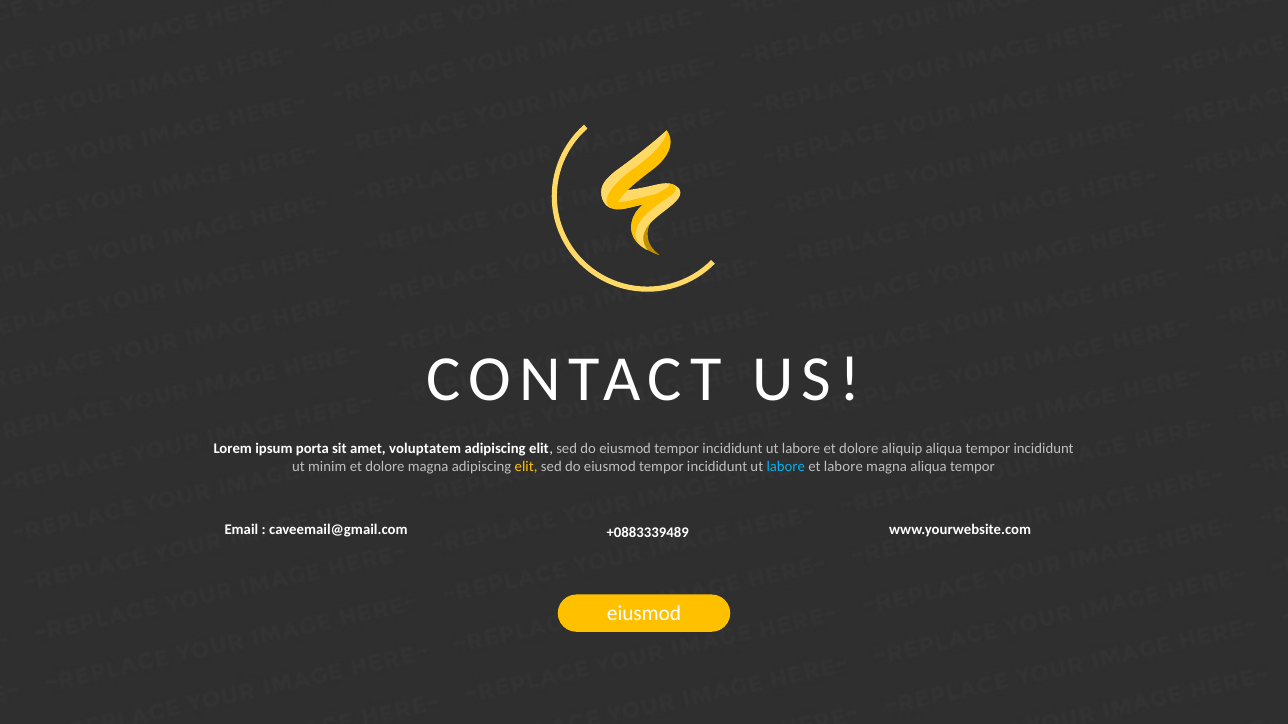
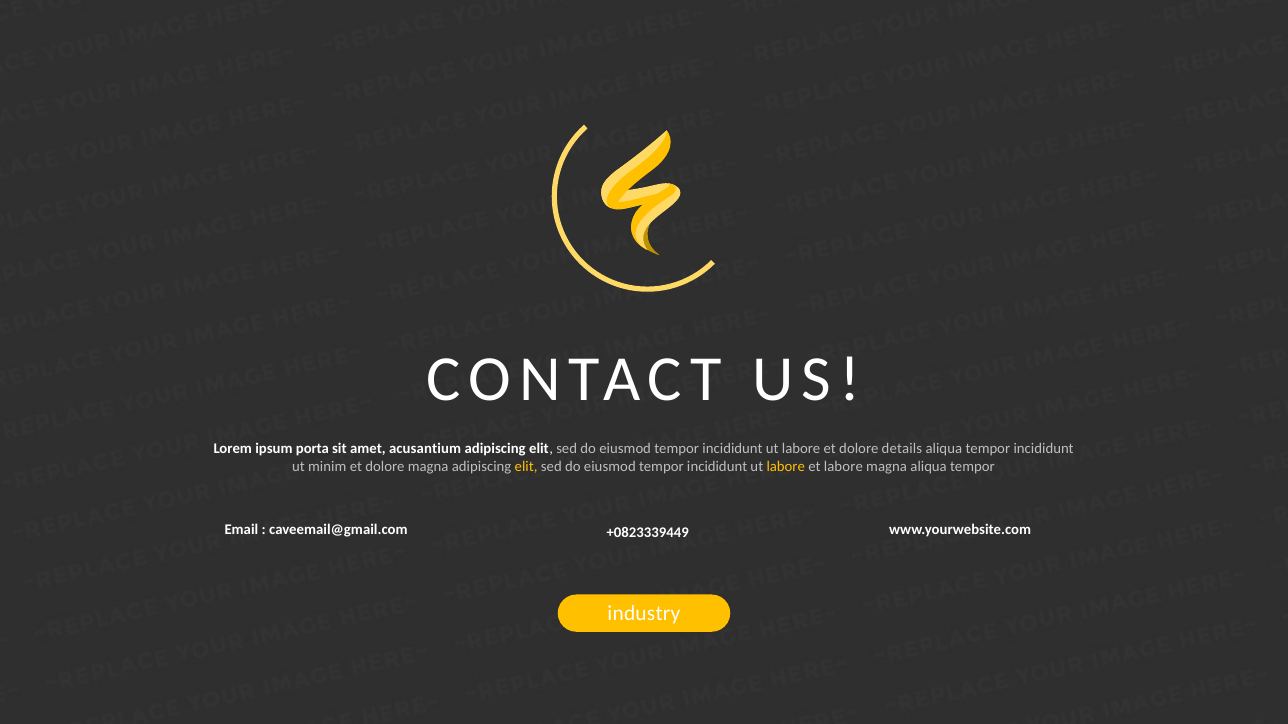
voluptatem: voluptatem -> acusantium
aliquip: aliquip -> details
labore at (786, 467) colour: light blue -> yellow
+0883339489: +0883339489 -> +0823339449
eiusmod at (644, 614): eiusmod -> industry
